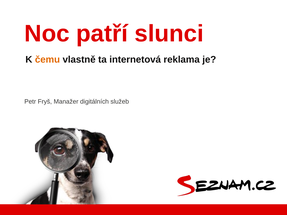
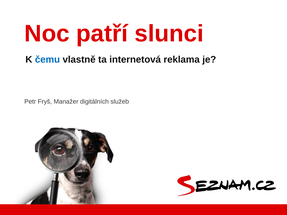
čemu colour: orange -> blue
